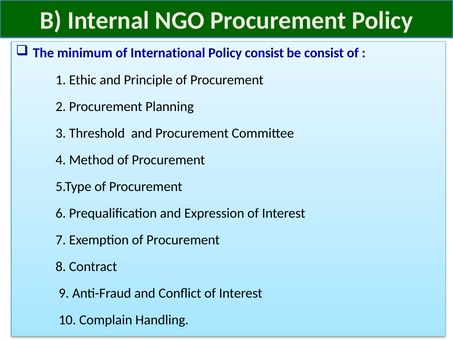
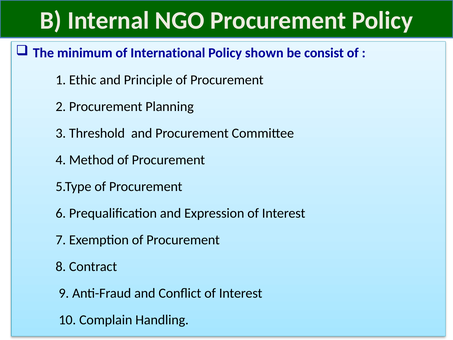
Policy consist: consist -> shown
